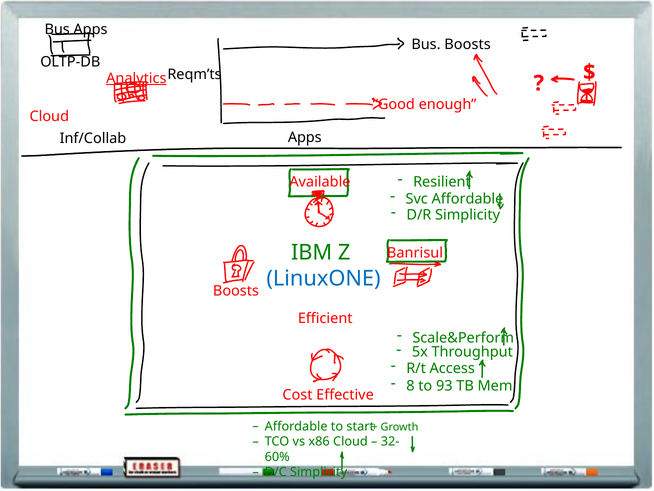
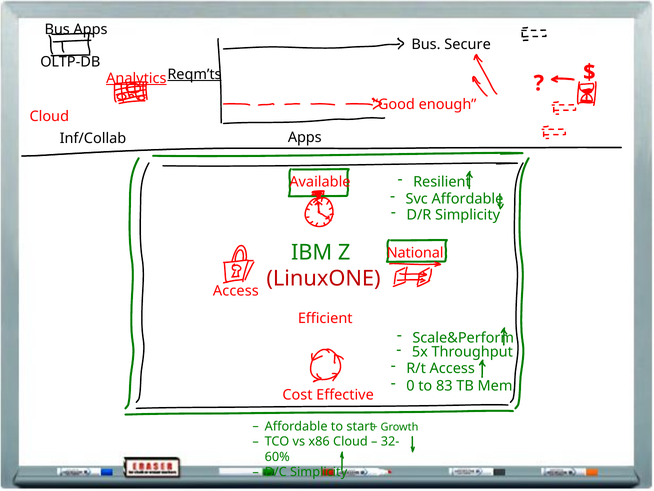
Bus Boosts: Boosts -> Secure
Reqm’ts underline: none -> present
Banrisul: Banrisul -> National
LinuxONE colour: blue -> red
Boosts at (236, 291): Boosts -> Access
8: 8 -> 0
93: 93 -> 83
